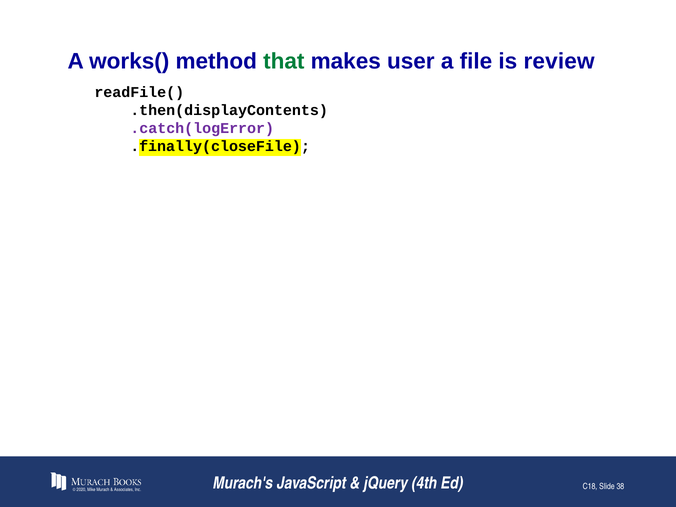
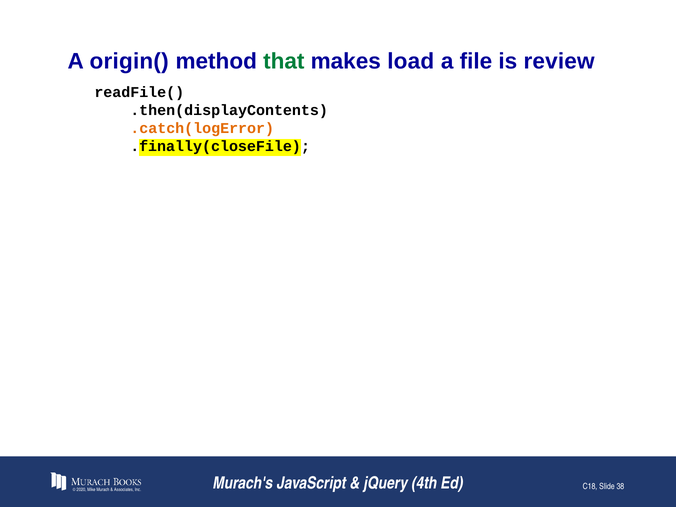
works(: works( -> origin(
user: user -> load
.catch(logError colour: purple -> orange
